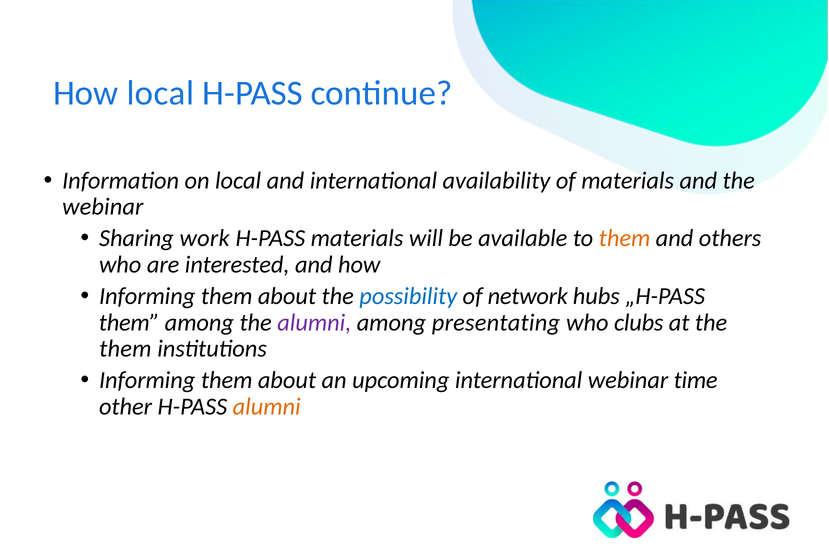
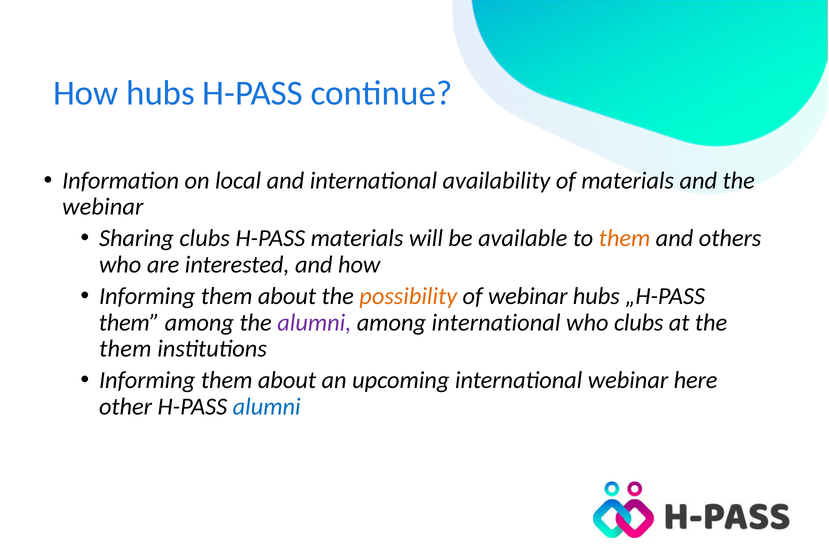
How local: local -> hubs
Sharing work: work -> clubs
possibility colour: blue -> orange
of network: network -> webinar
among presentating: presentating -> international
time: time -> here
alumni at (267, 406) colour: orange -> blue
